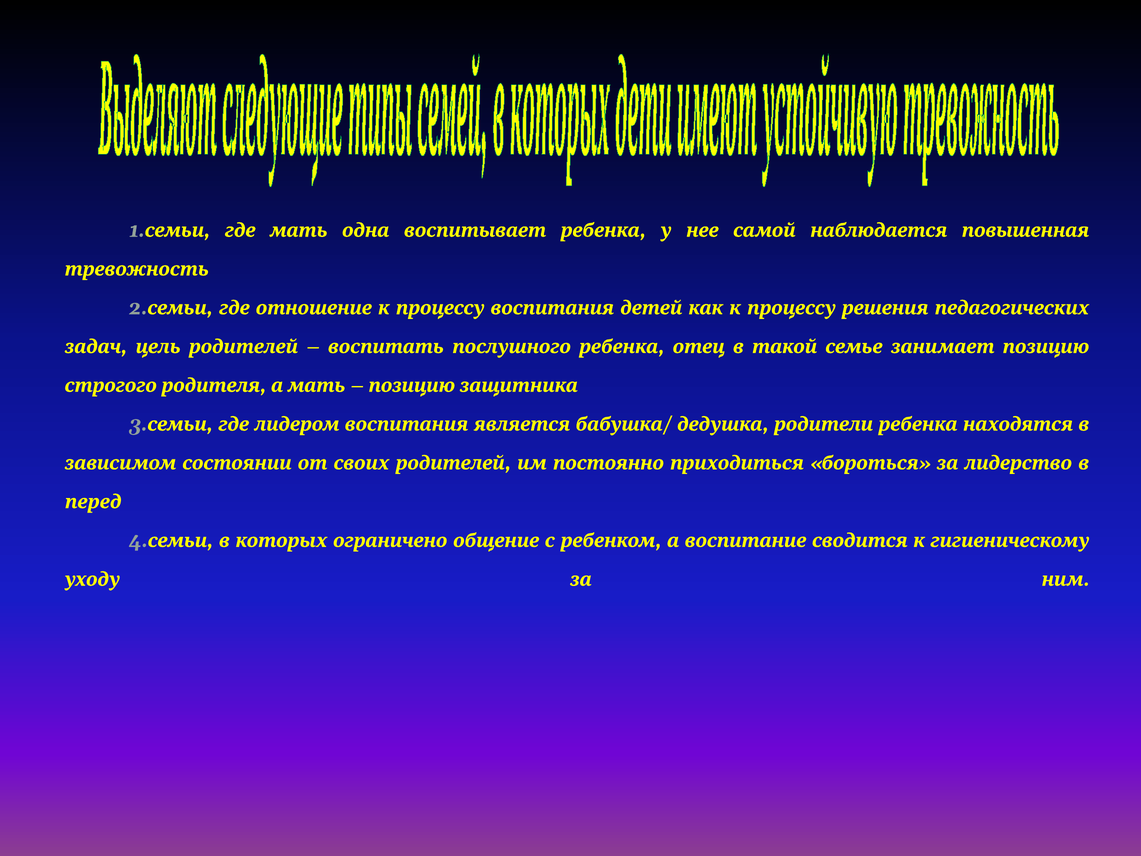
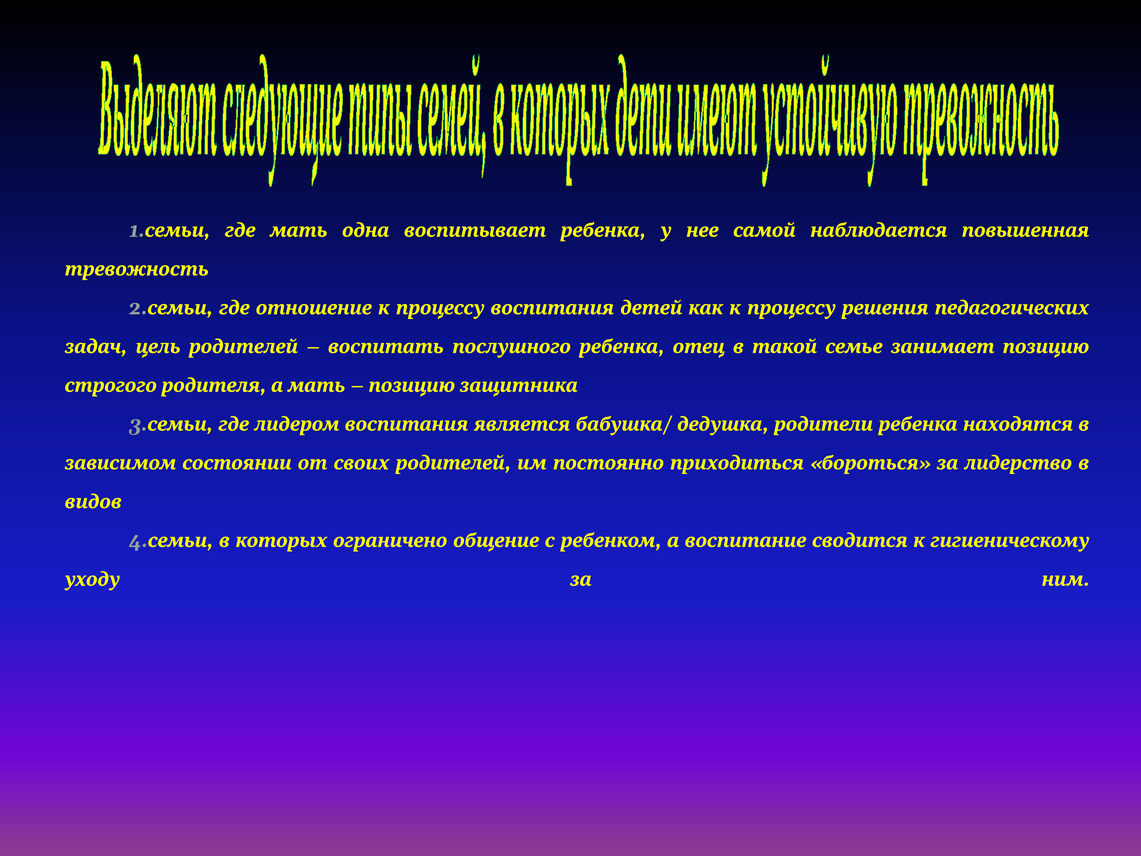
перед: перед -> видов
